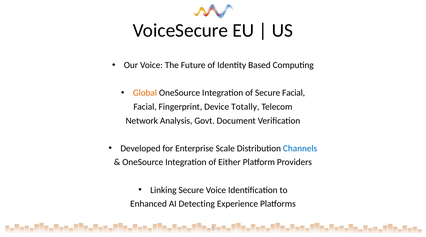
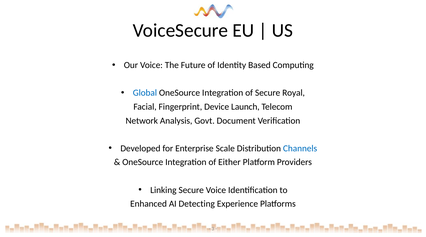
Global colour: orange -> blue
Secure Facial: Facial -> Royal
Totally: Totally -> Launch
